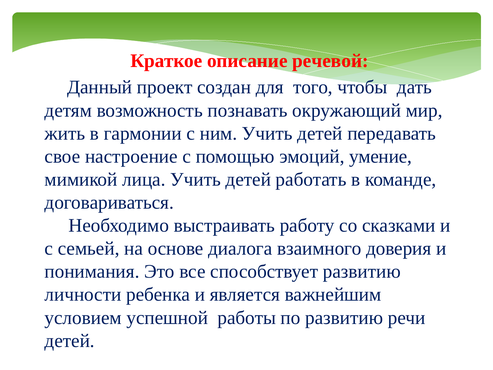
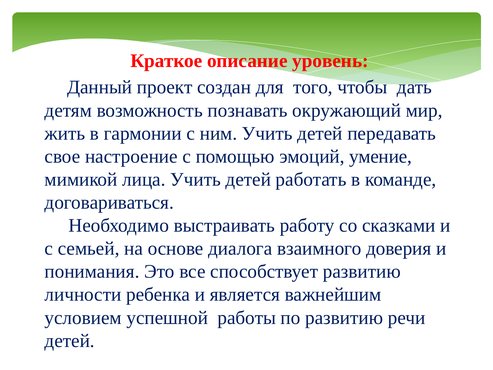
речевой: речевой -> уровень
